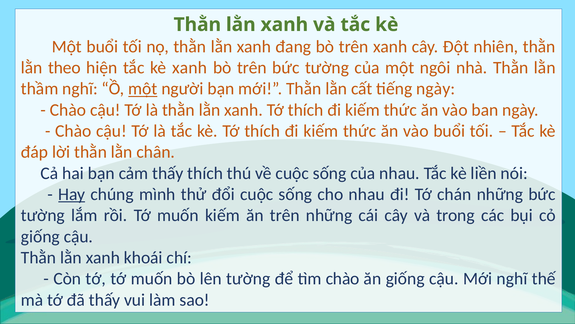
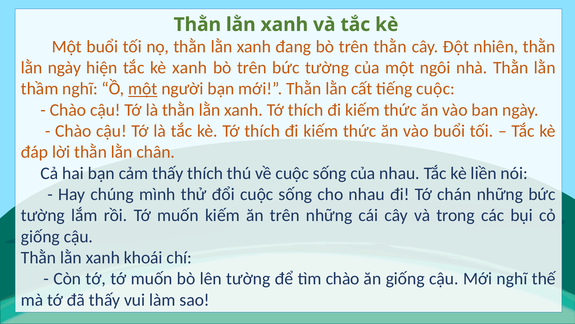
trên xanh: xanh -> thằn
lằn theo: theo -> ngày
tiếng ngày: ngày -> cuộc
Hay underline: present -> none
